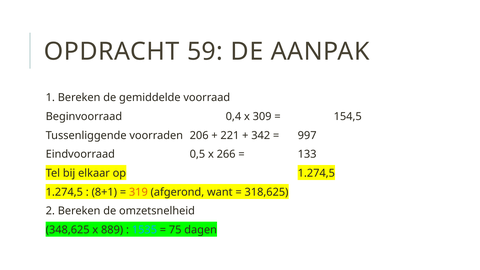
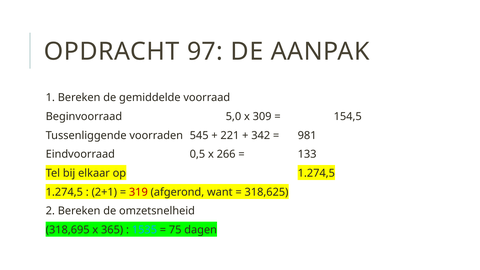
59: 59 -> 97
0,4: 0,4 -> 5,0
206: 206 -> 545
997: 997 -> 981
8+1: 8+1 -> 2+1
319 colour: orange -> red
348,625: 348,625 -> 318,695
889: 889 -> 365
